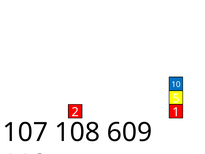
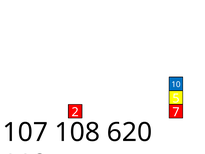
1: 1 -> 7
609: 609 -> 620
